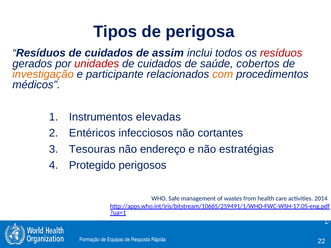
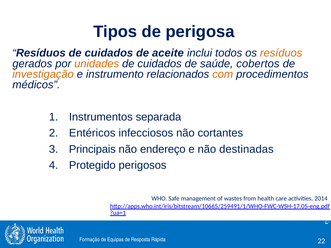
assim: assim -> aceite
resíduos at (281, 53) colour: red -> orange
unidades colour: red -> orange
participante: participante -> instrumento
elevadas: elevadas -> separada
Tesouras: Tesouras -> Principais
estratégias: estratégias -> destinadas
